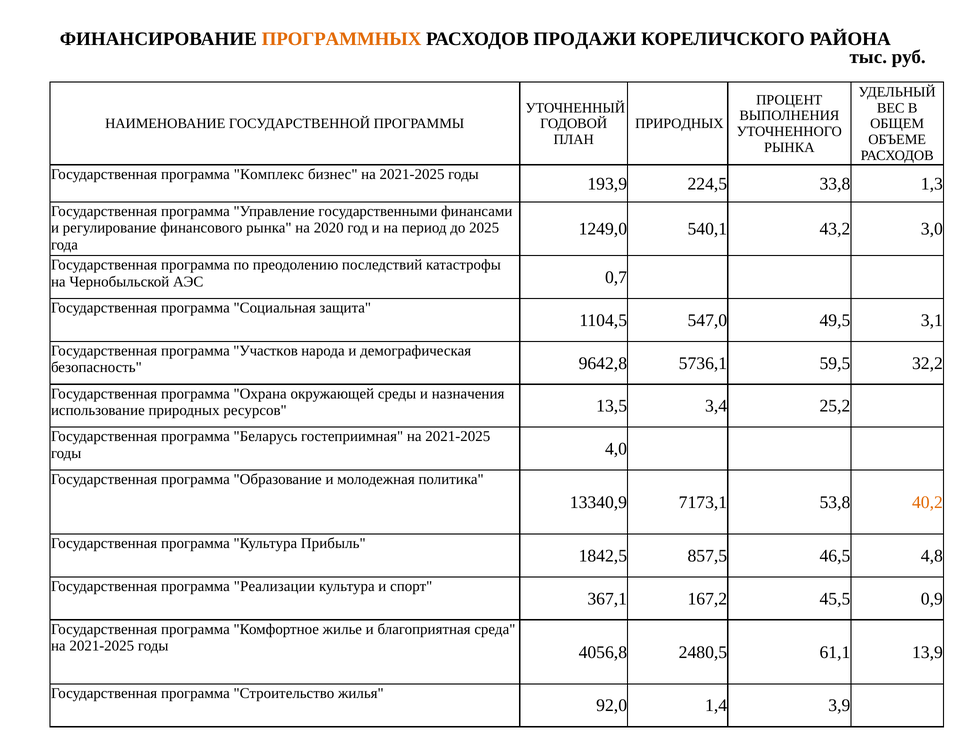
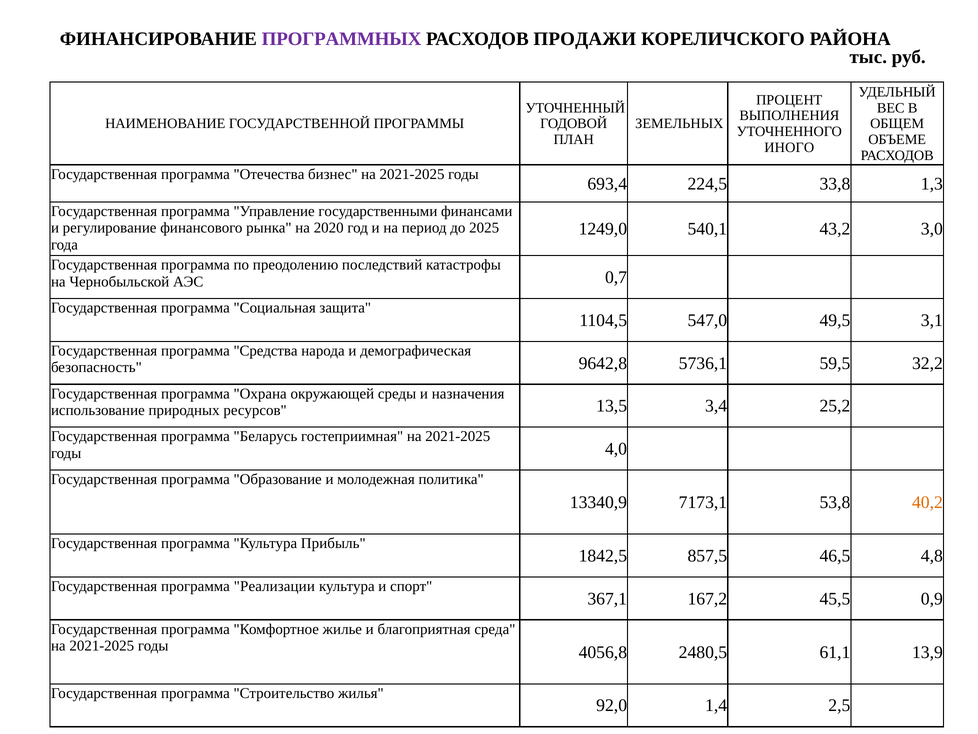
ПРОГРАММНЫХ colour: orange -> purple
ПРИРОДНЫХ at (679, 124): ПРИРОДНЫХ -> ЗЕМЕЛЬНЫХ
РЫНКА at (789, 147): РЫНКА -> ИНОГО
Комплекс: Комплекс -> Отечества
193,9: 193,9 -> 693,4
Участков: Участков -> Средства
3,9: 3,9 -> 2,5
